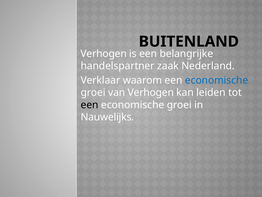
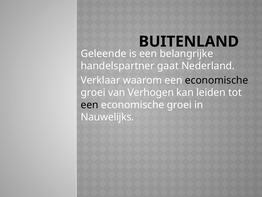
Verhogen at (104, 53): Verhogen -> Geleende
zaak: zaak -> gaat
economische at (217, 80) colour: blue -> black
